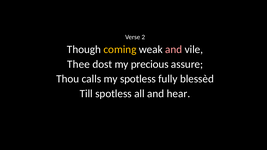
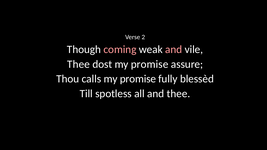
coming colour: yellow -> pink
dost my precious: precious -> promise
spotless at (138, 79): spotless -> promise
and hear: hear -> thee
